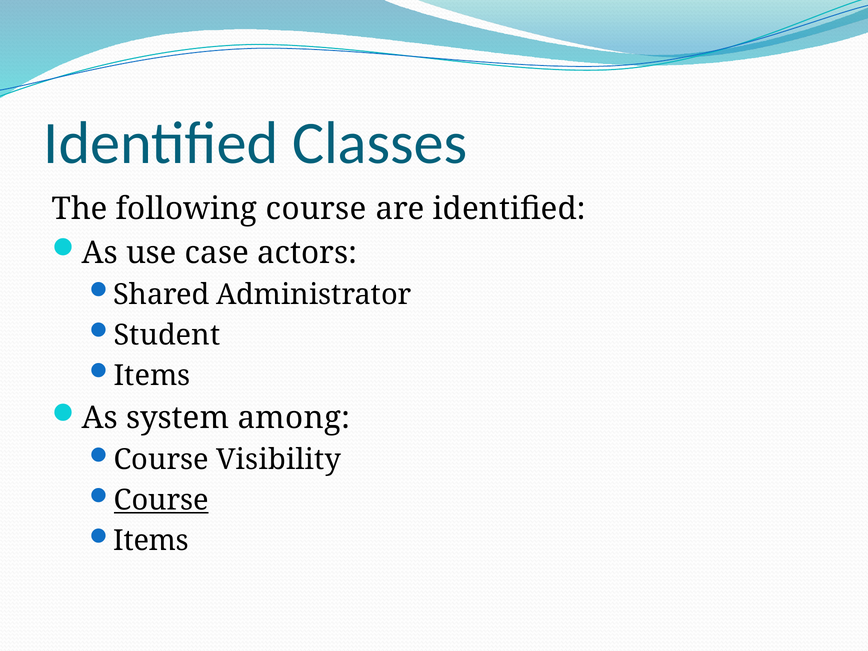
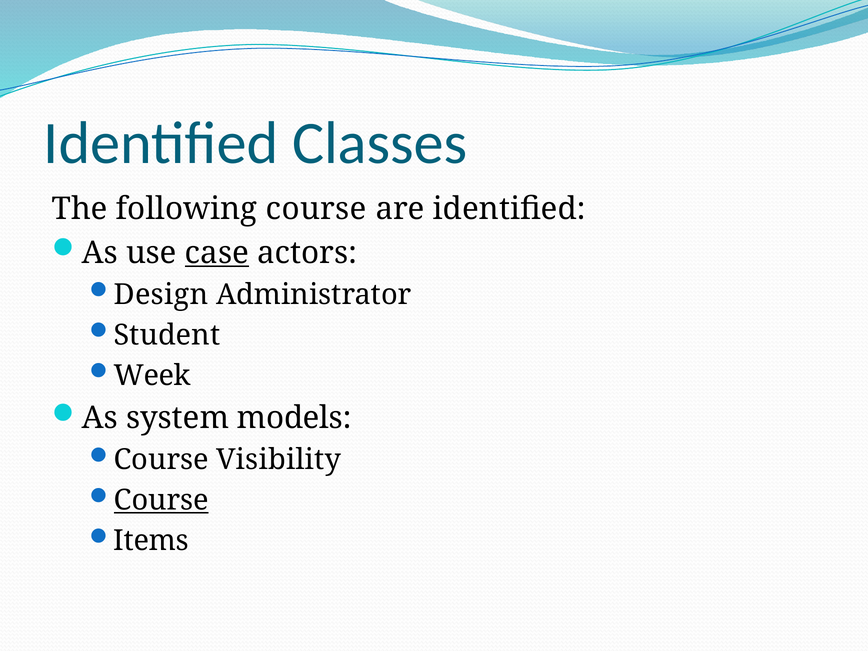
case underline: none -> present
Shared: Shared -> Design
Items at (152, 376): Items -> Week
among: among -> models
